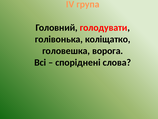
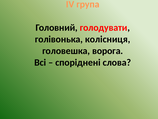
коліщатко: коліщатко -> колісниця
